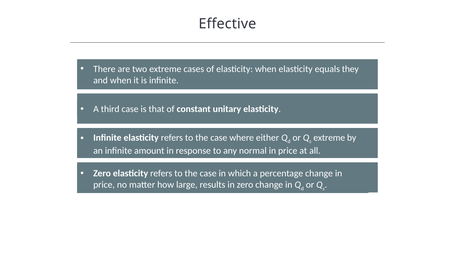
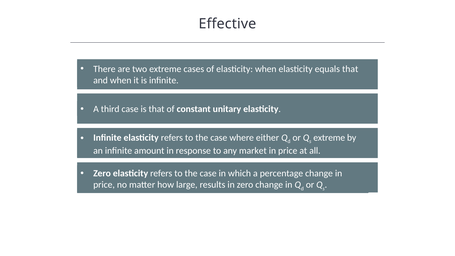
equals they: they -> that
normal: normal -> market
